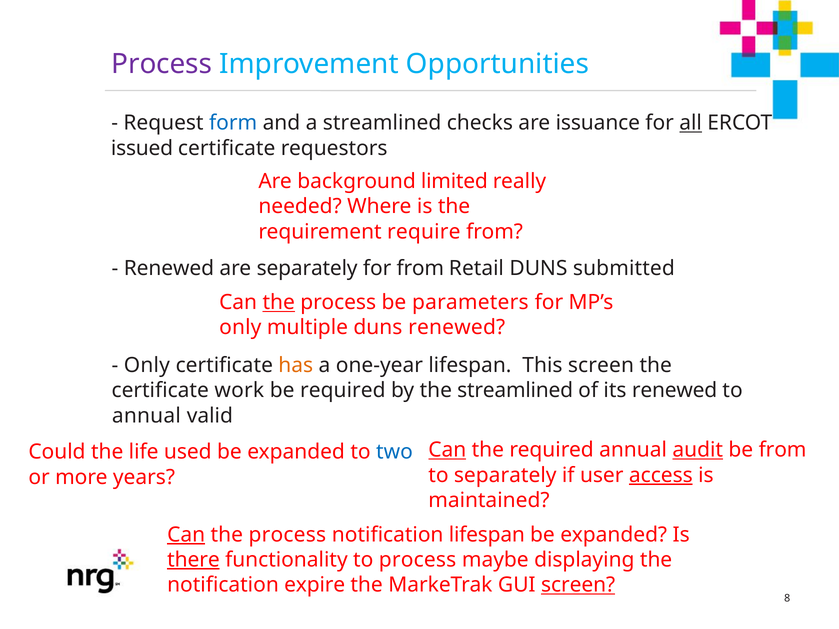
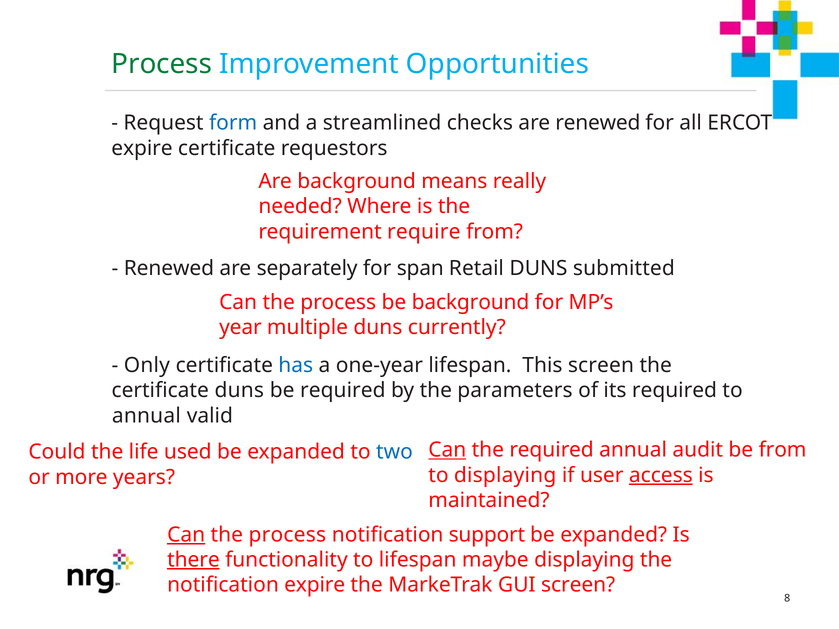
Process at (162, 64) colour: purple -> green
are issuance: issuance -> renewed
all underline: present -> none
issued at (142, 148): issued -> expire
limited: limited -> means
for from: from -> span
the at (279, 303) underline: present -> none
be parameters: parameters -> background
only at (240, 328): only -> year
duns renewed: renewed -> currently
has colour: orange -> blue
certificate work: work -> duns
the streamlined: streamlined -> parameters
its renewed: renewed -> required
audit underline: present -> none
to separately: separately -> displaying
notification lifespan: lifespan -> support
to process: process -> lifespan
screen at (578, 585) underline: present -> none
